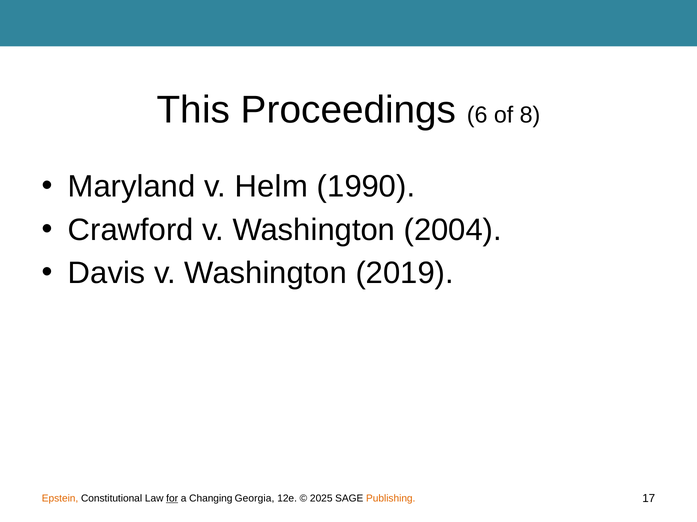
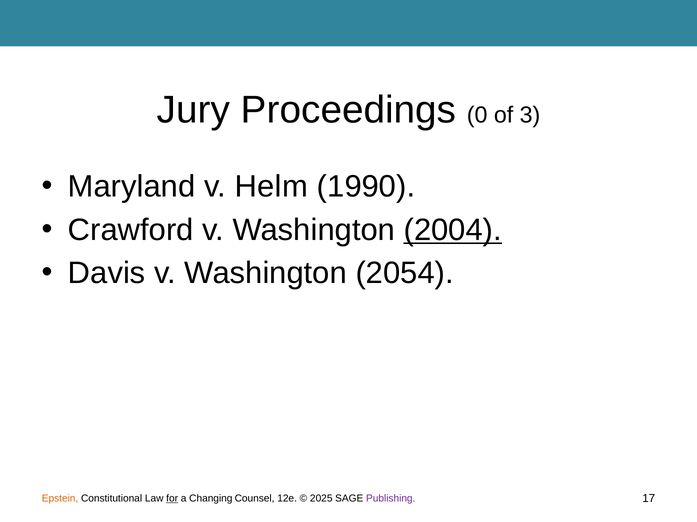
This: This -> Jury
6: 6 -> 0
8: 8 -> 3
2004 underline: none -> present
2019: 2019 -> 2054
Georgia: Georgia -> Counsel
Publishing colour: orange -> purple
